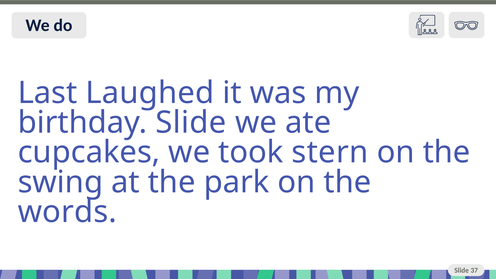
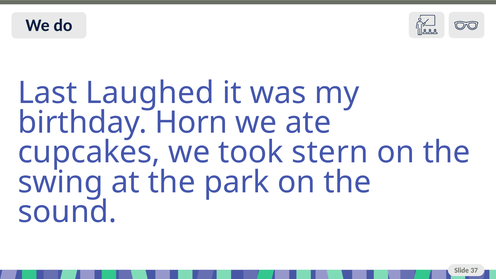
birthday Slide: Slide -> Horn
words: words -> sound
